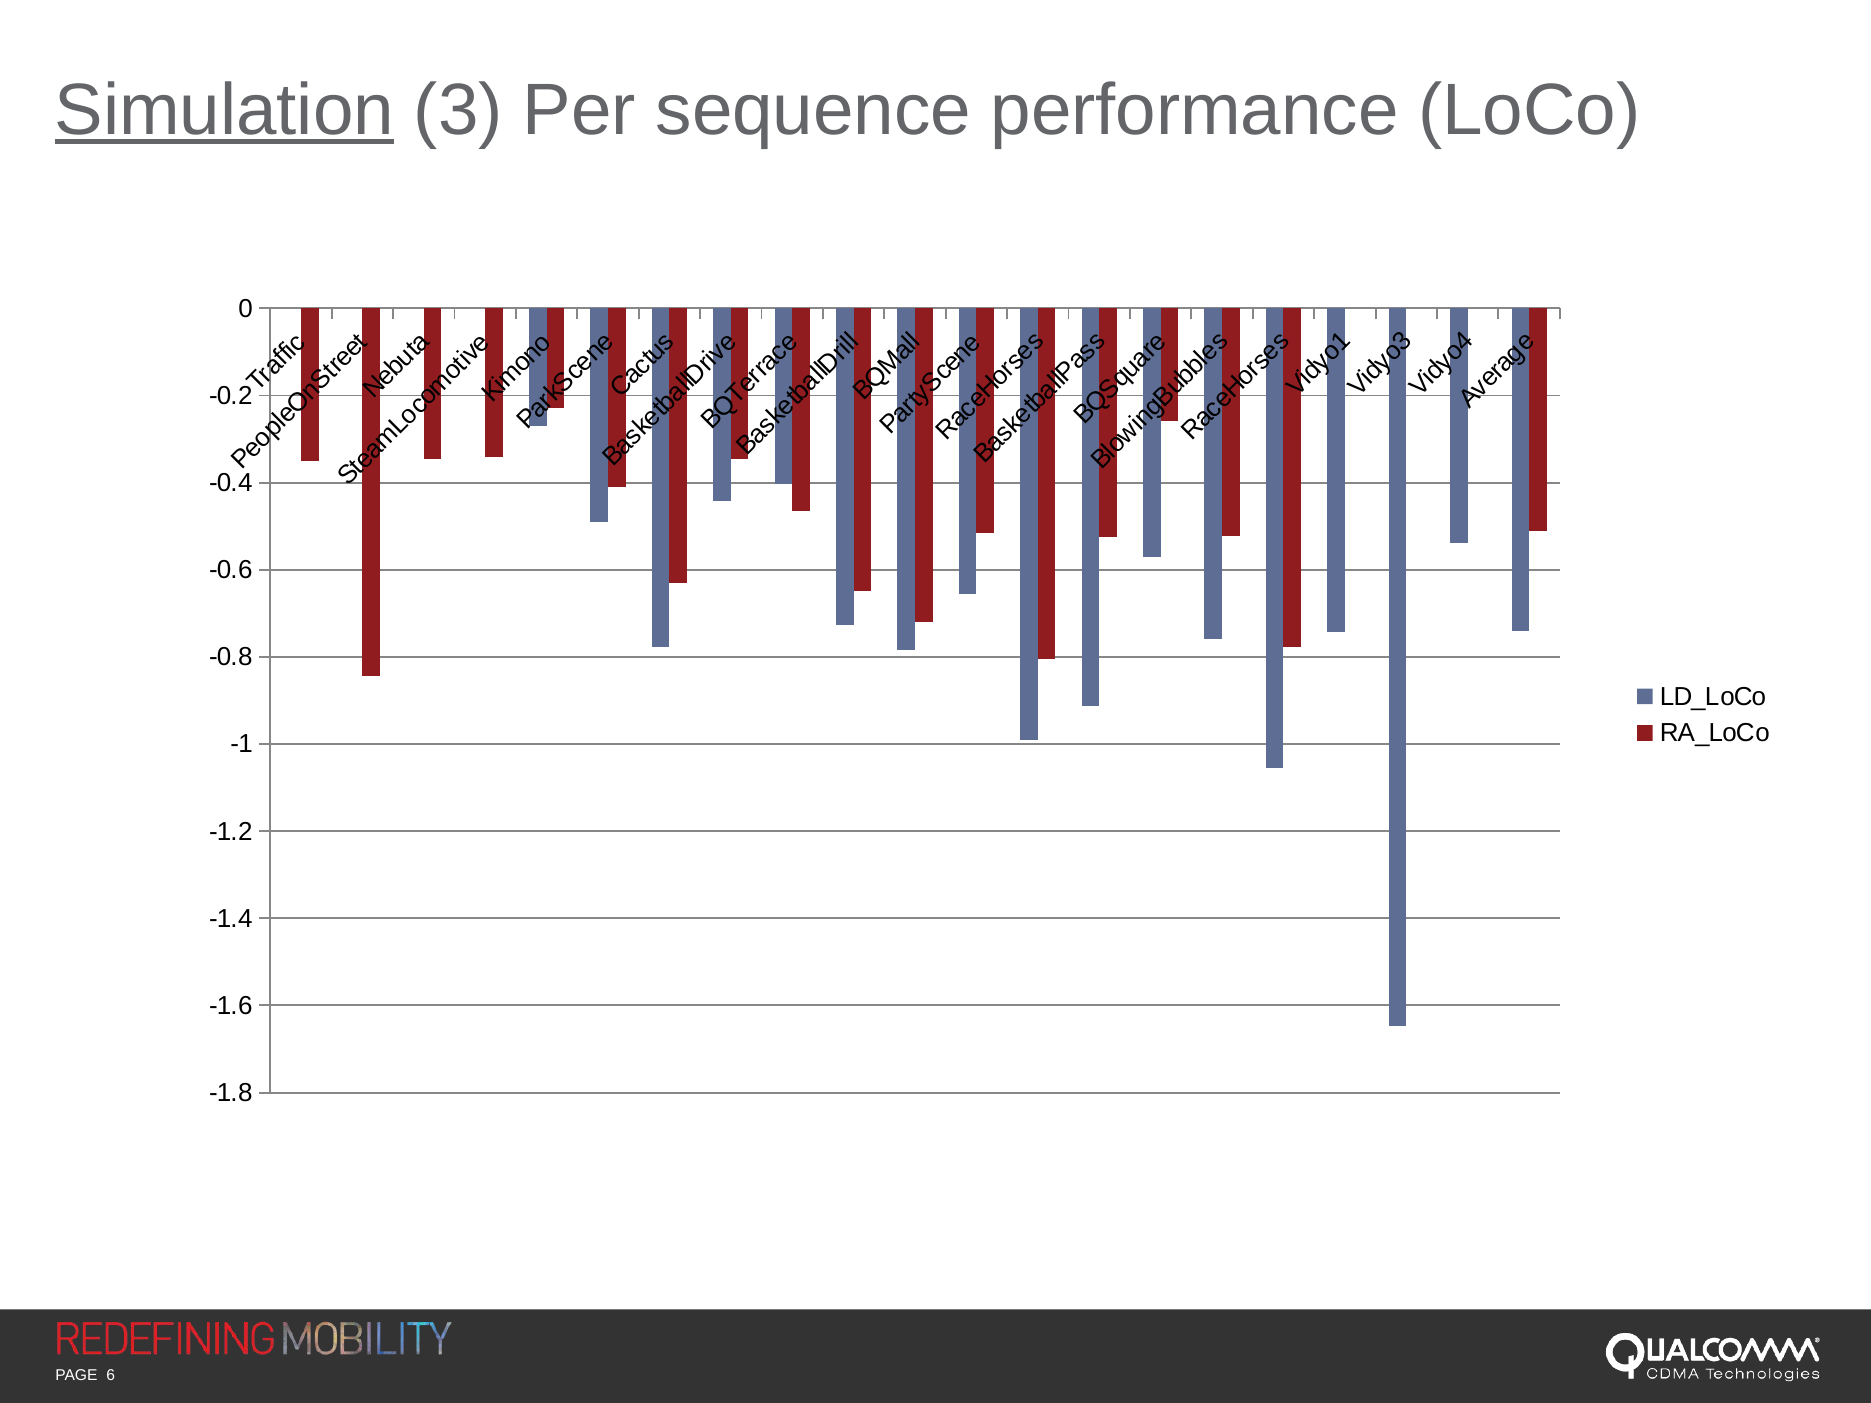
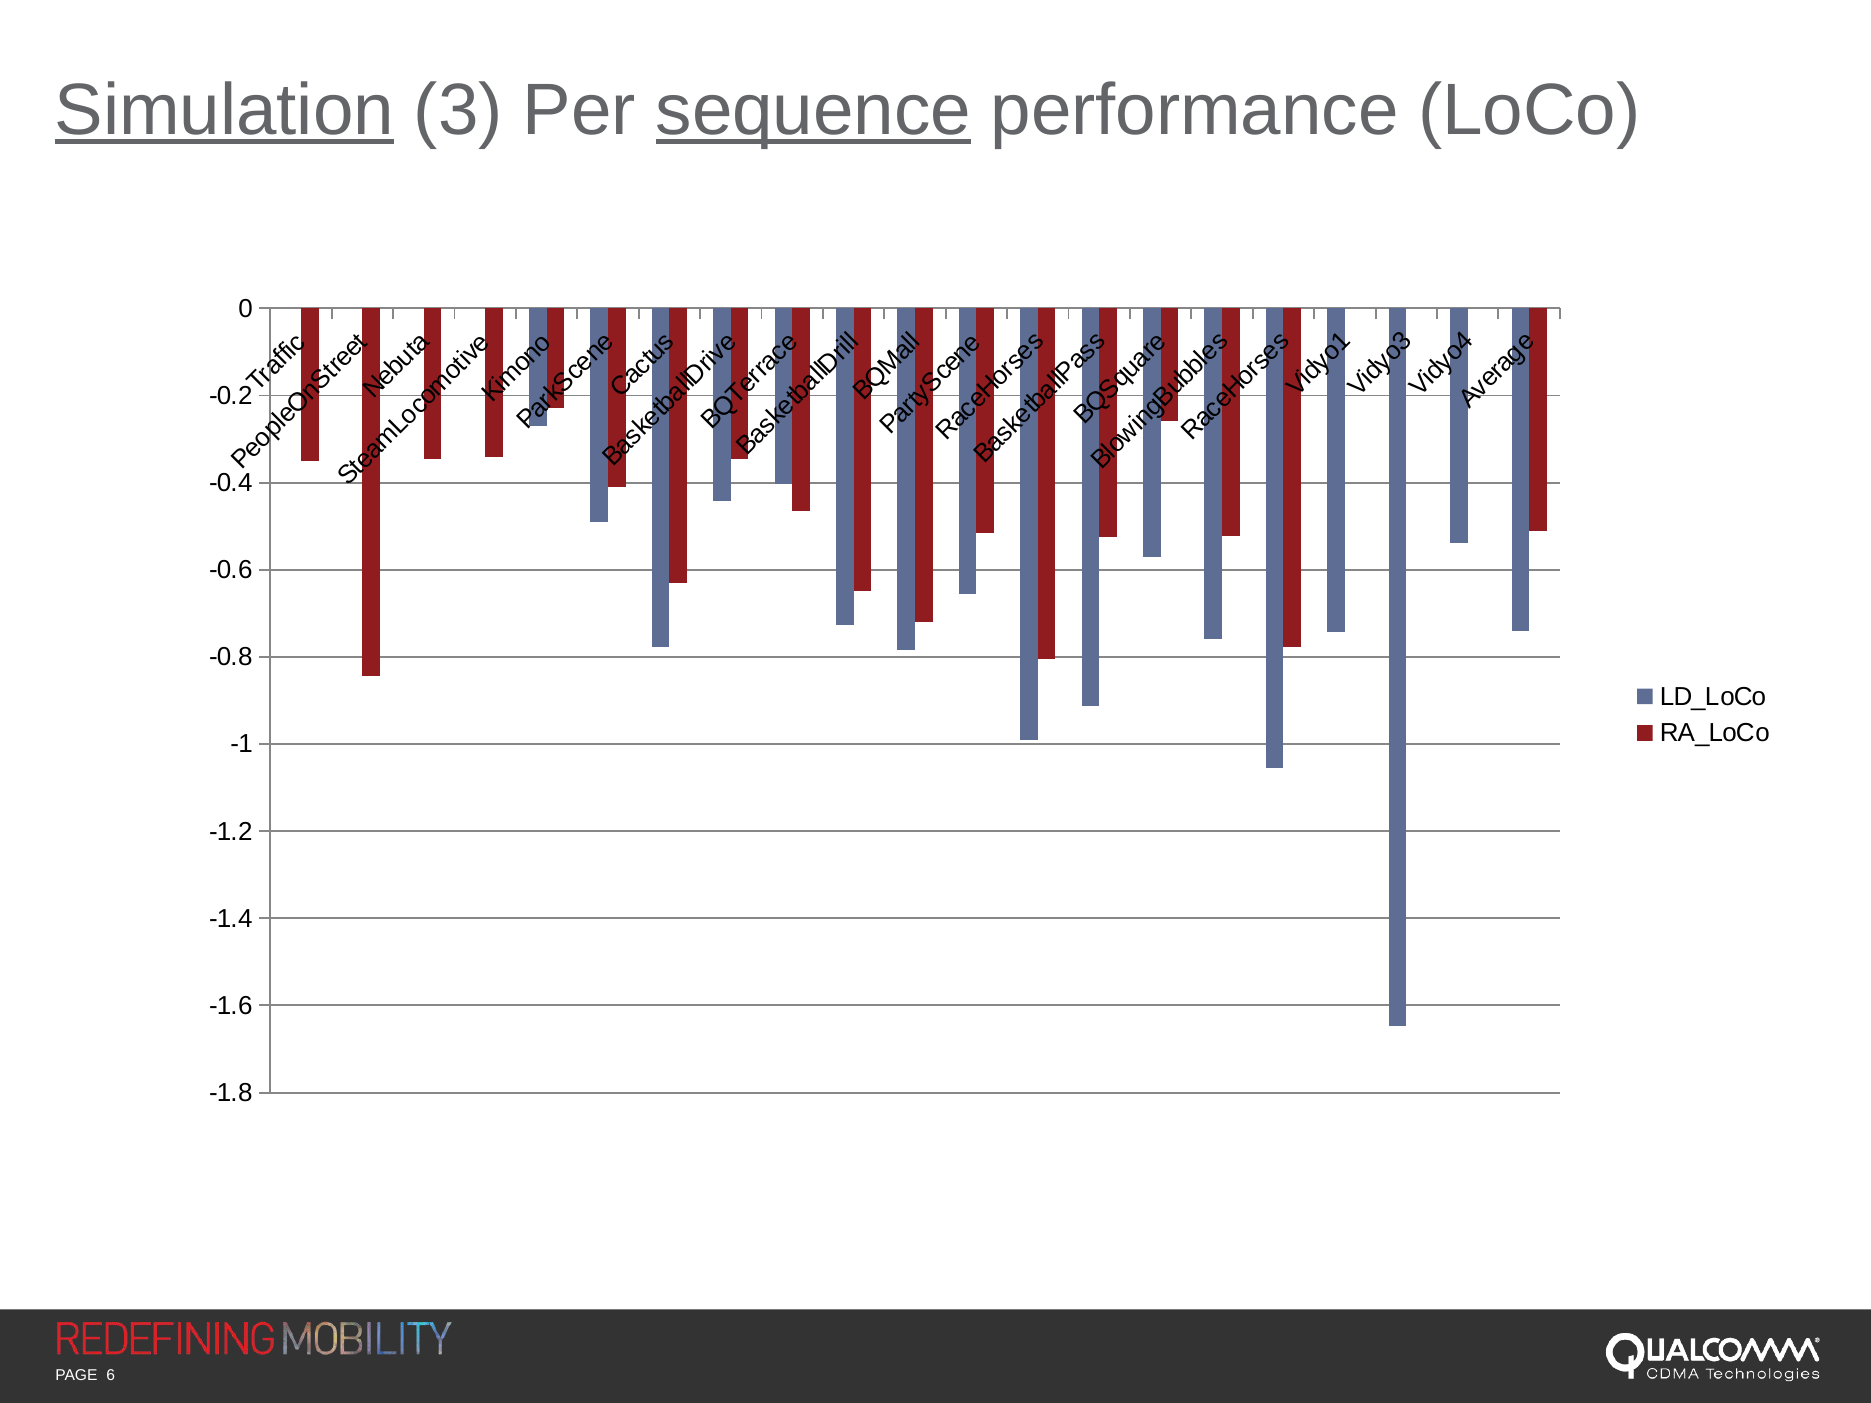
sequence underline: none -> present
